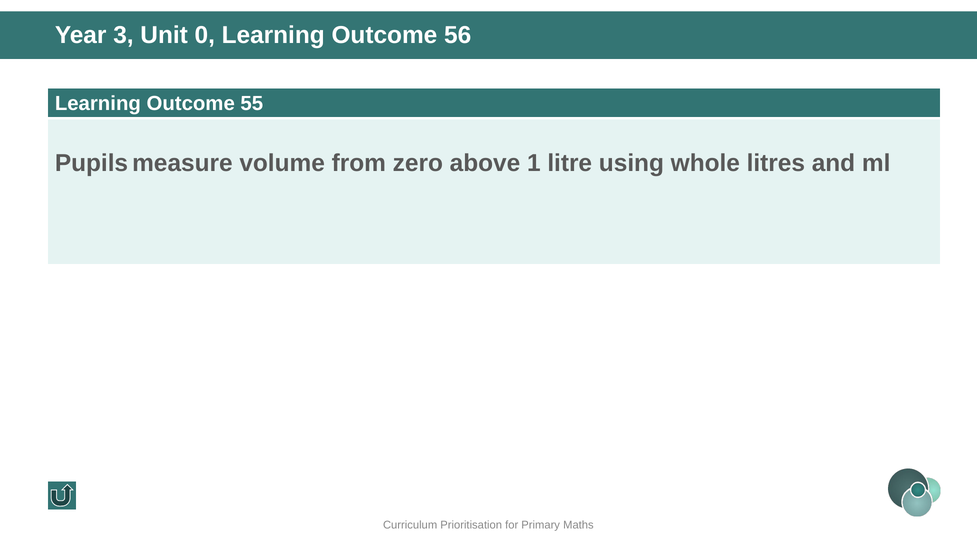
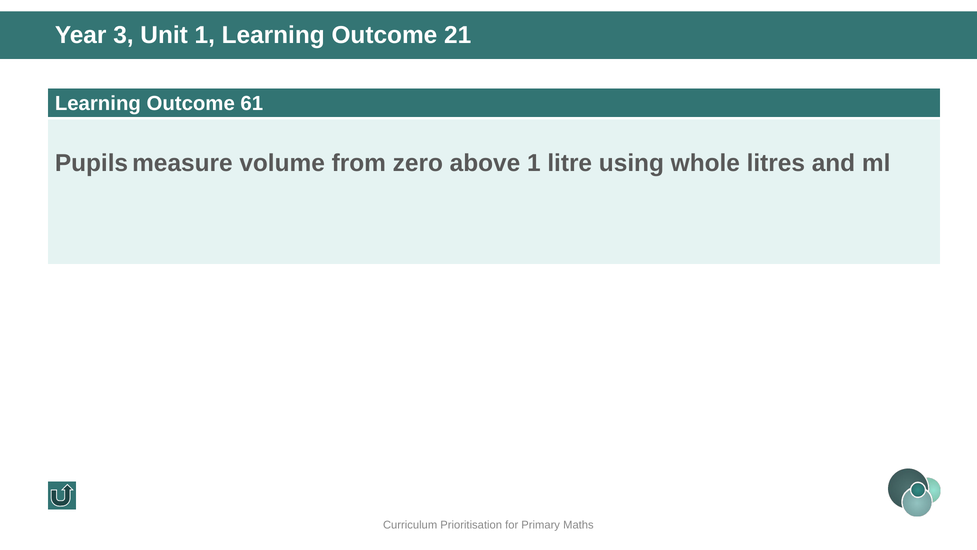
Unit 0: 0 -> 1
56: 56 -> 21
55: 55 -> 61
